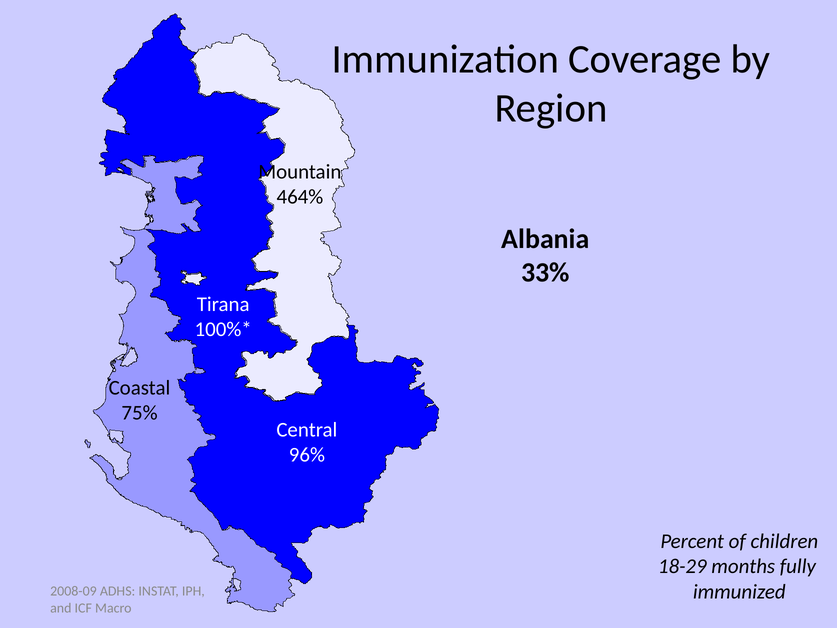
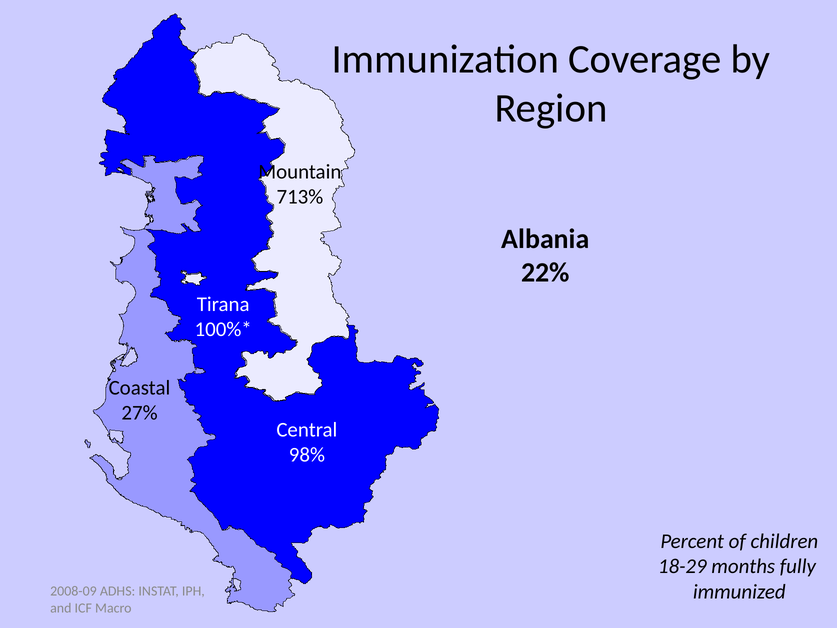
464%: 464% -> 713%
33%: 33% -> 22%
75%: 75% -> 27%
96%: 96% -> 98%
